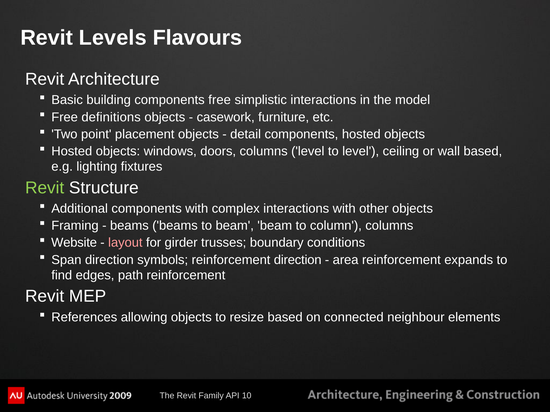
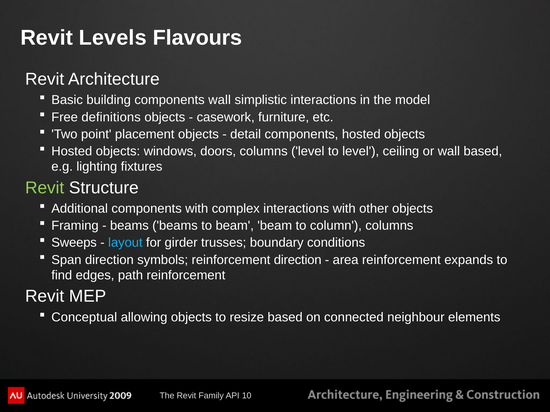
components free: free -> wall
Website: Website -> Sweeps
layout colour: pink -> light blue
References: References -> Conceptual
